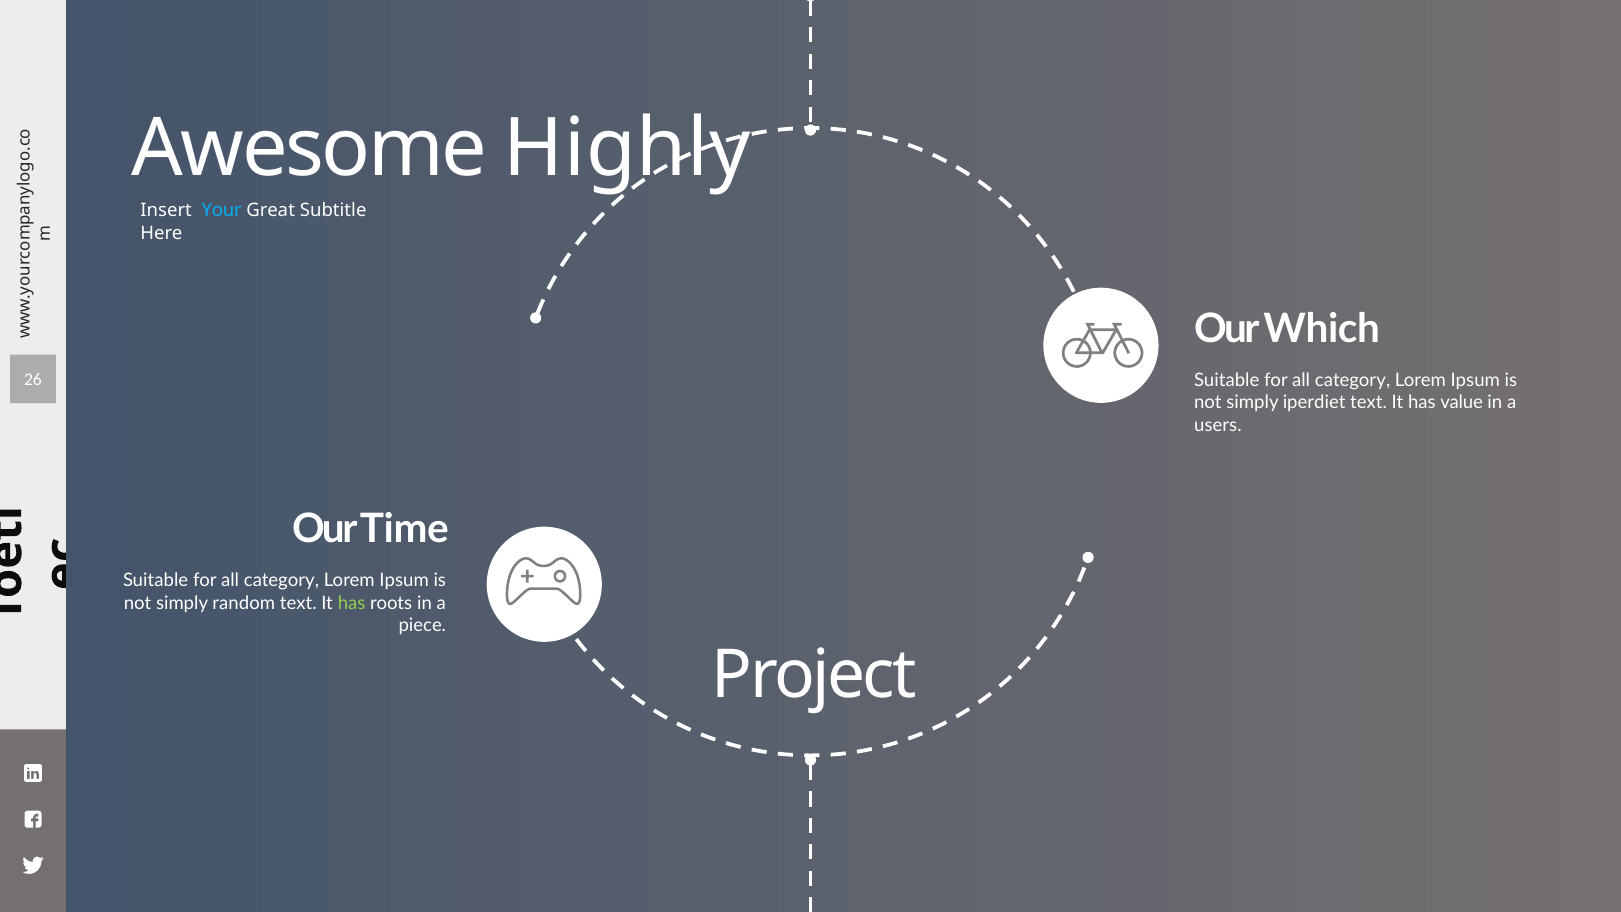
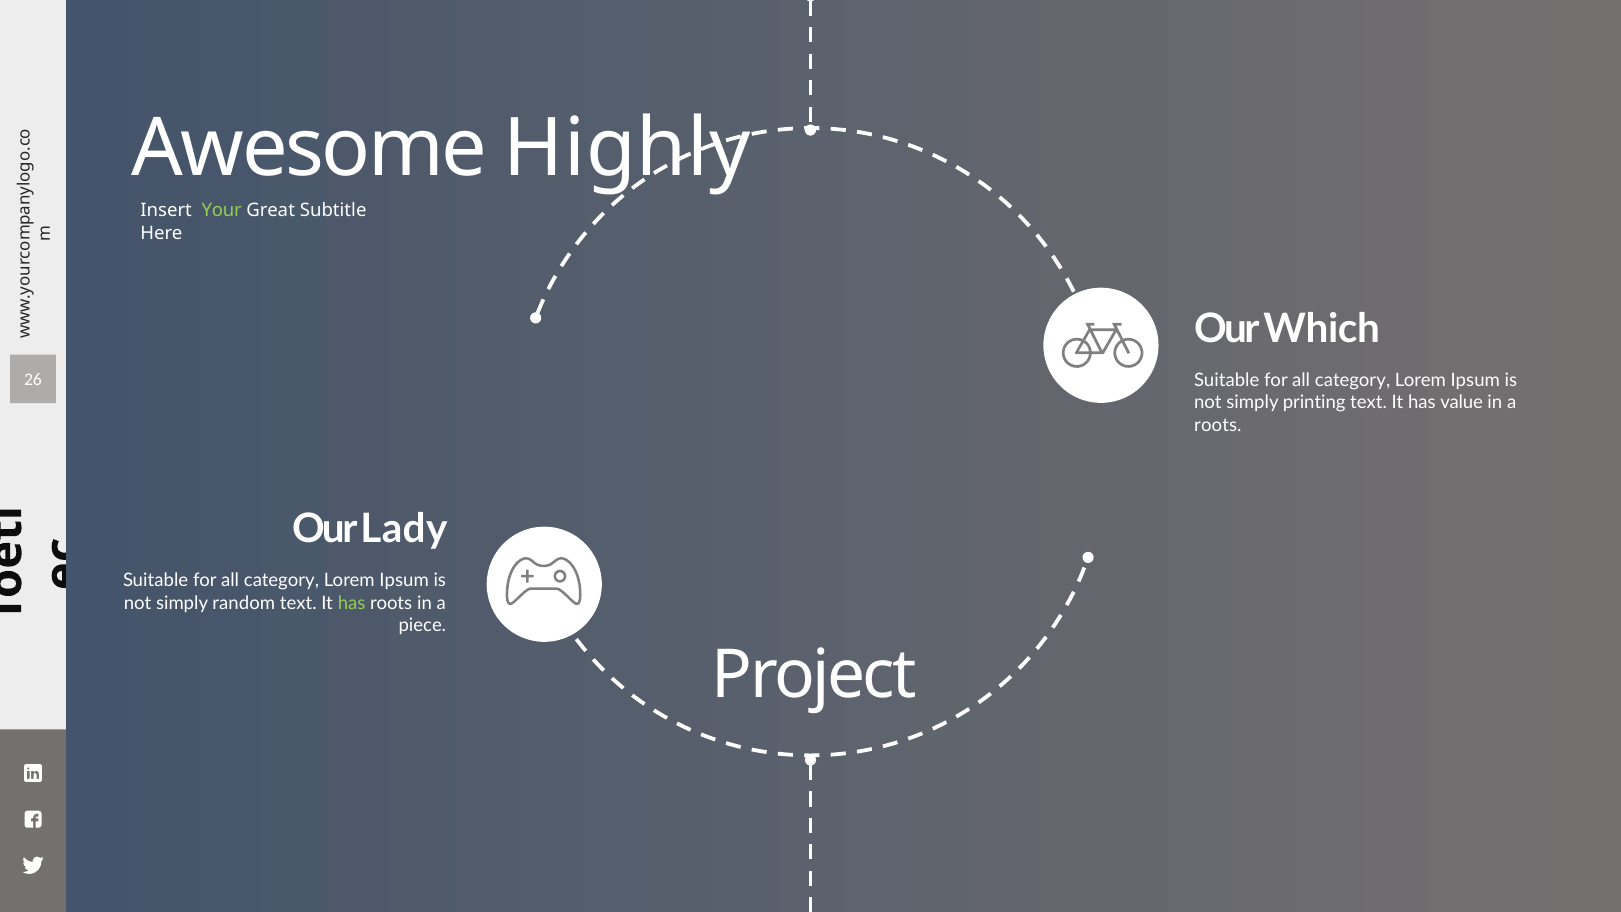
Your colour: light blue -> light green
iperdiet: iperdiet -> printing
users at (1218, 425): users -> roots
Time: Time -> Lady
